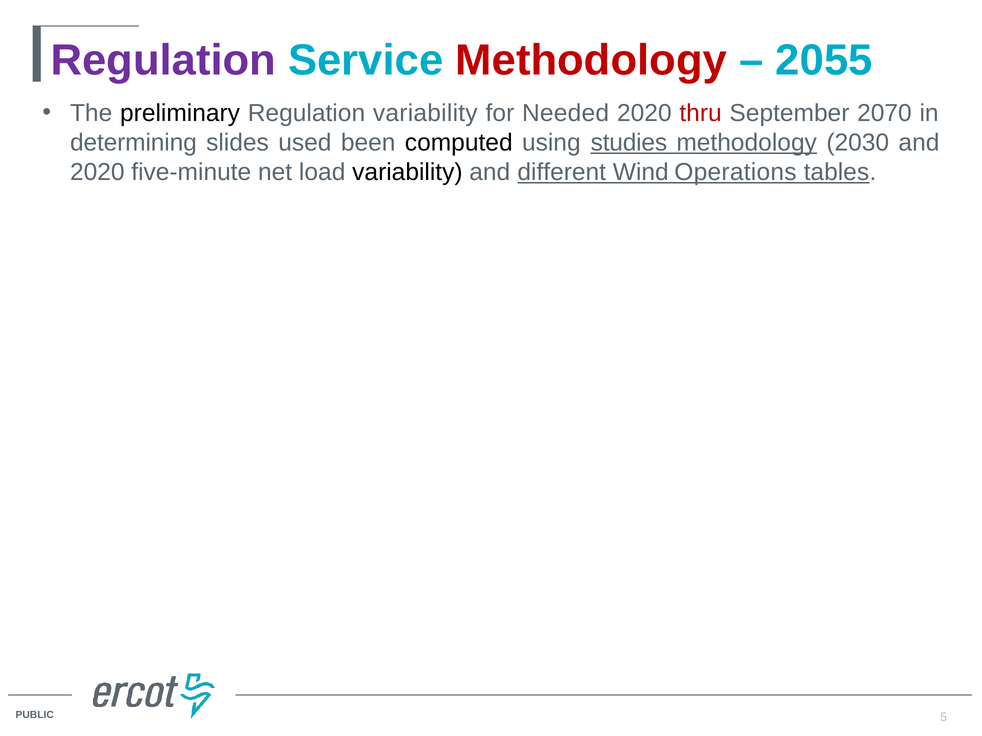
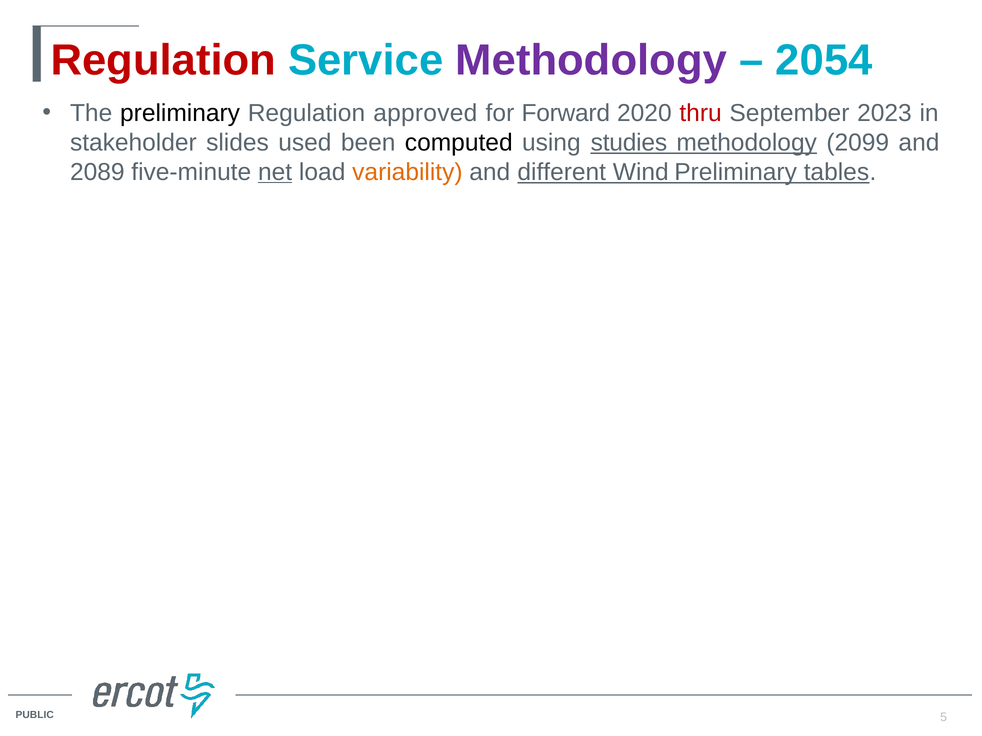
Regulation at (163, 60) colour: purple -> red
Methodology at (591, 60) colour: red -> purple
2055: 2055 -> 2054
Regulation variability: variability -> approved
Needed: Needed -> Forward
2070: 2070 -> 2023
determining: determining -> stakeholder
2030: 2030 -> 2099
2020 at (97, 172): 2020 -> 2089
net underline: none -> present
variability at (407, 172) colour: black -> orange
Wind Operations: Operations -> Preliminary
